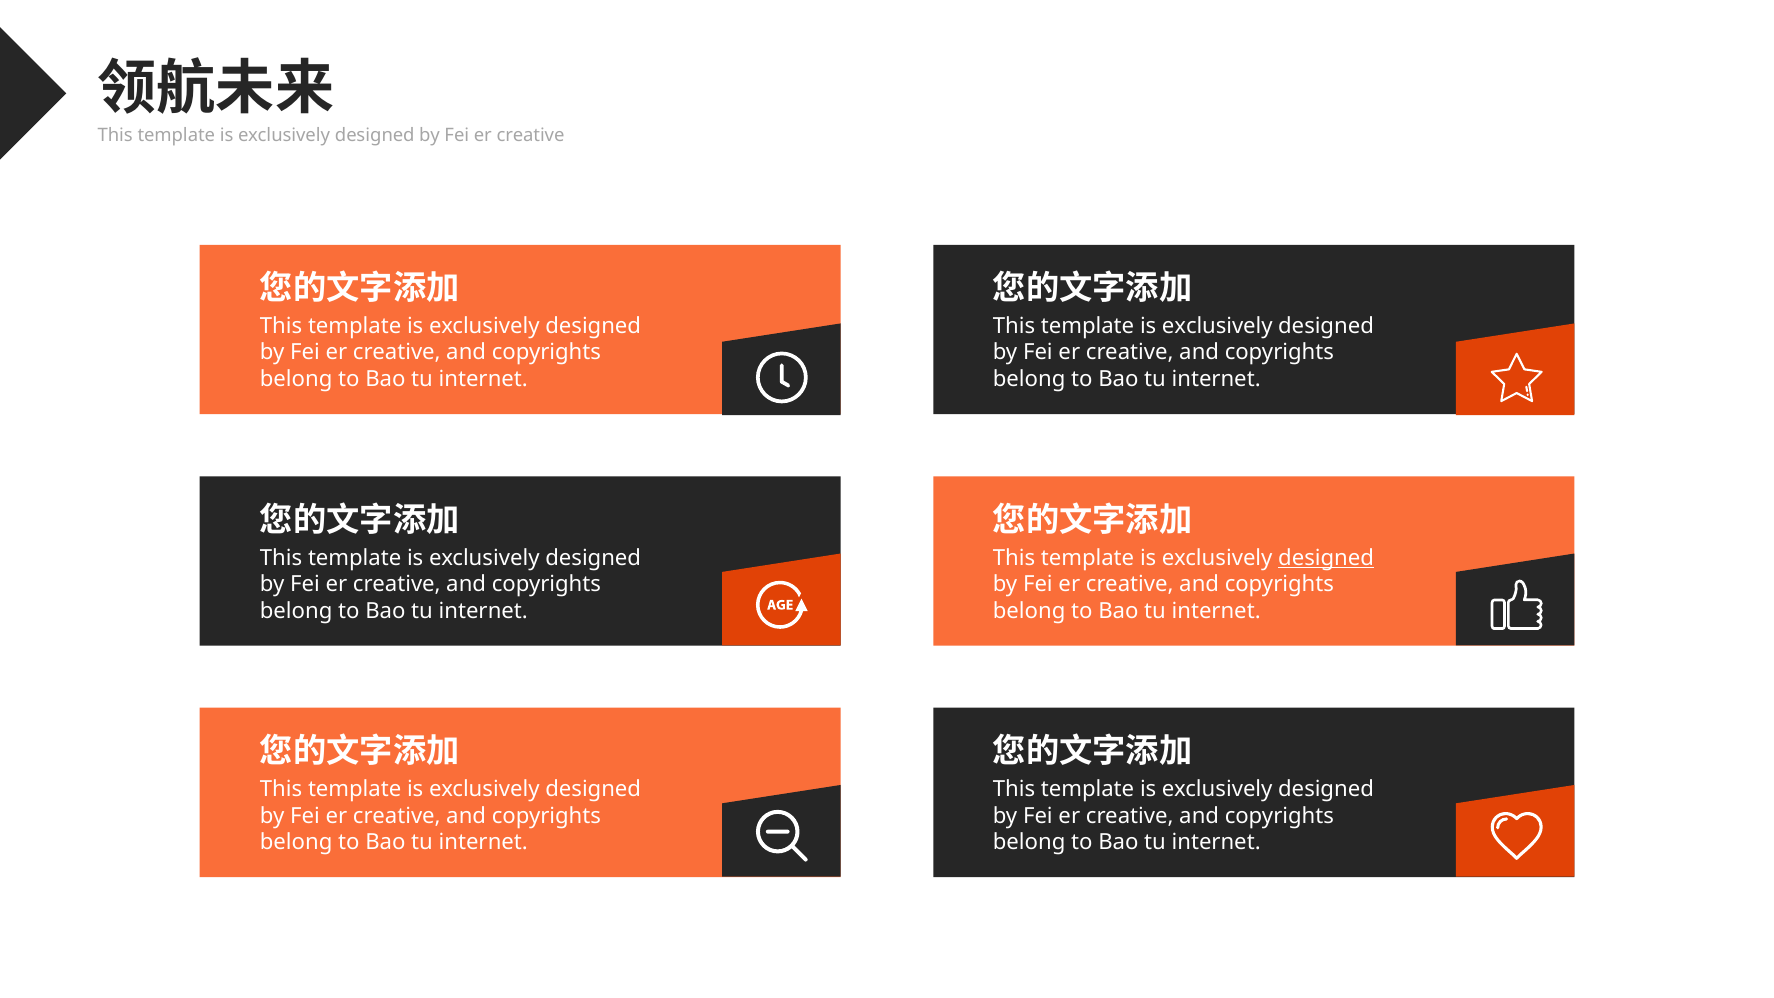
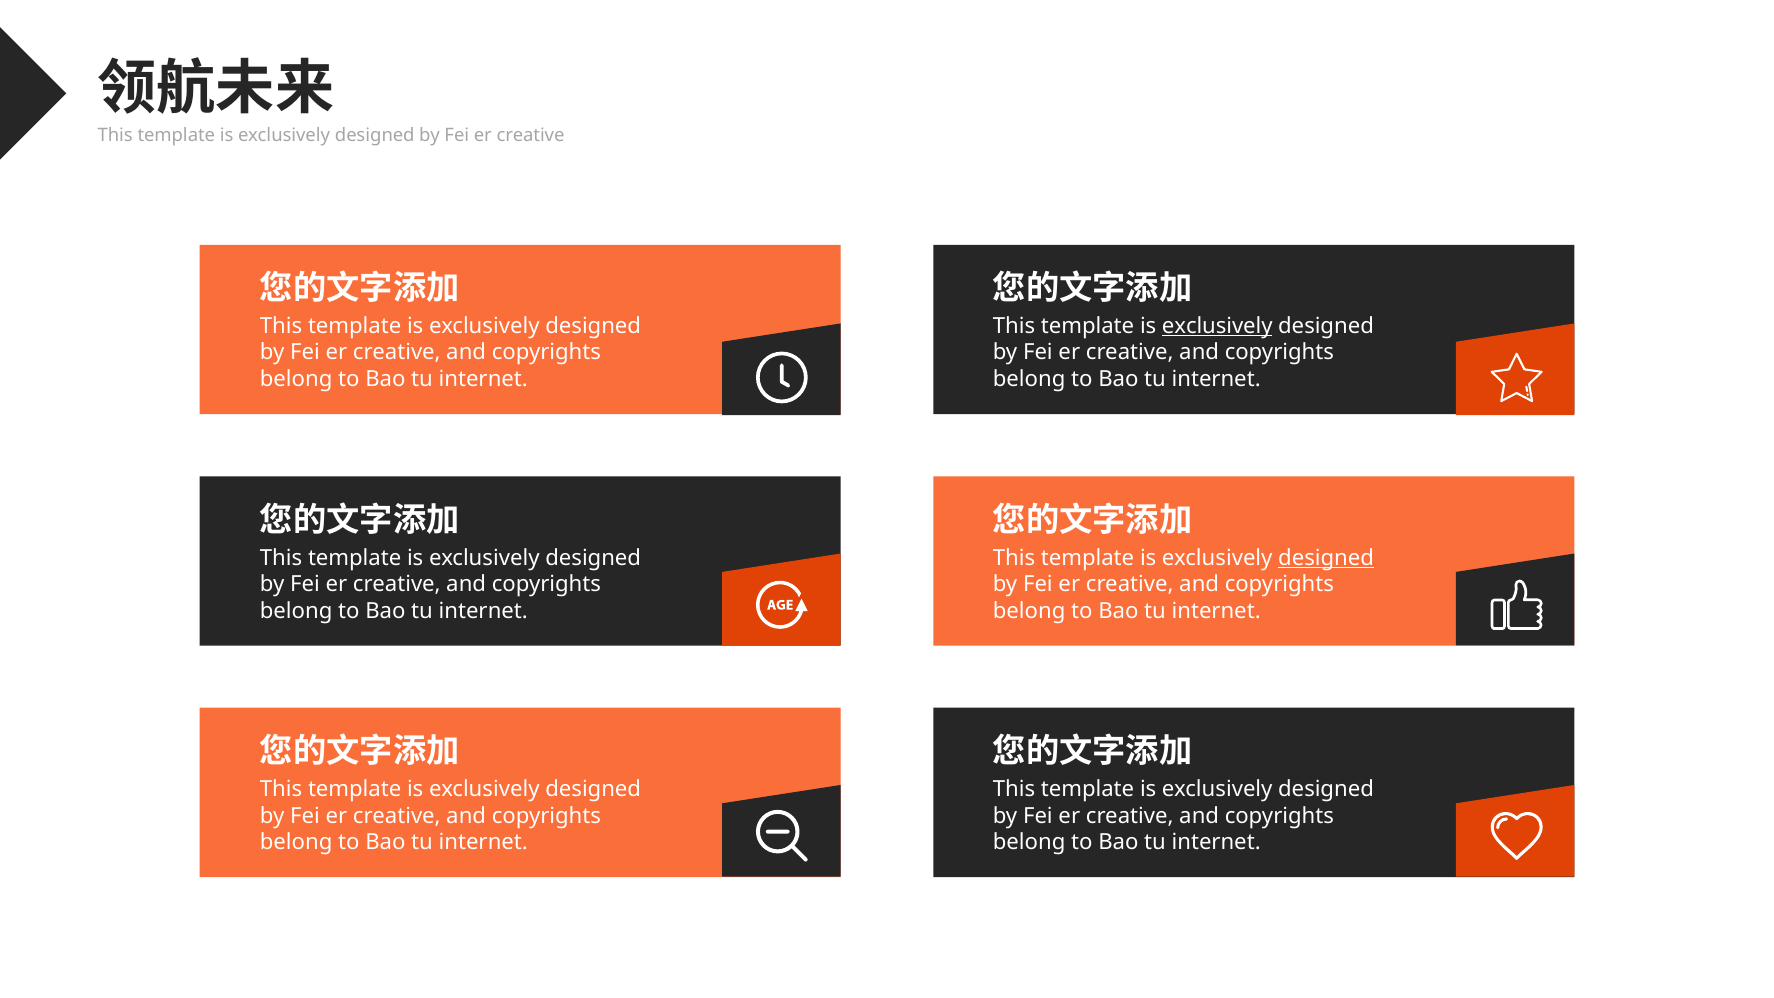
exclusively at (1217, 326) underline: none -> present
